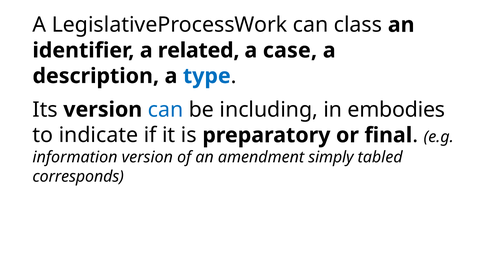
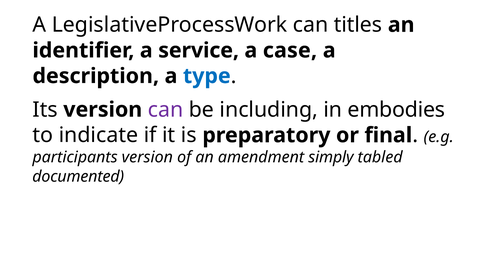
class: class -> titles
related: related -> service
can at (166, 110) colour: blue -> purple
information: information -> participants
corresponds: corresponds -> documented
